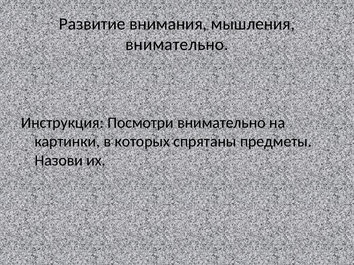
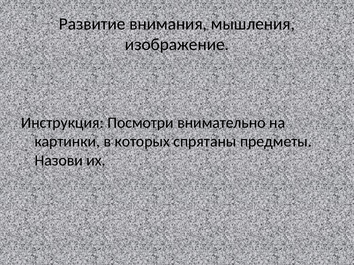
внимательно at (177, 45): внимательно -> изображение
